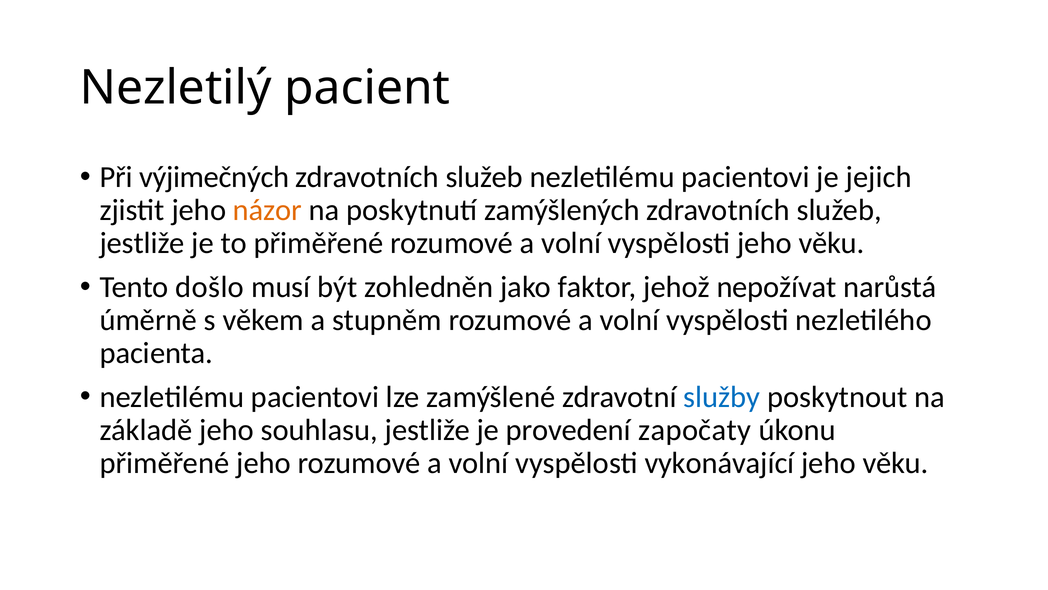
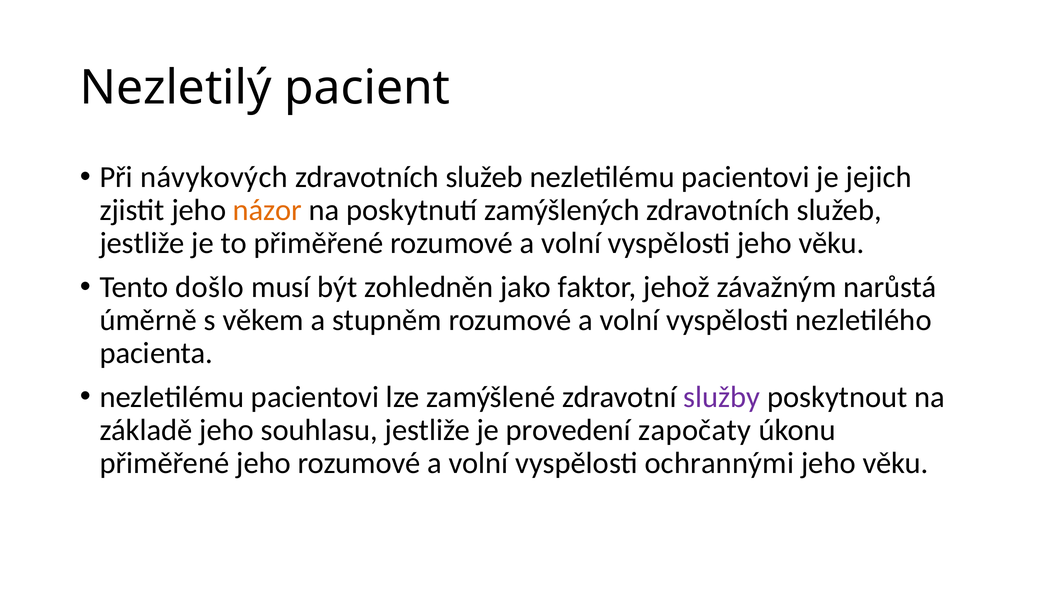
výjimečných: výjimečných -> návykových
nepožívat: nepožívat -> závažným
služby colour: blue -> purple
vykonávající: vykonávající -> ochrannými
